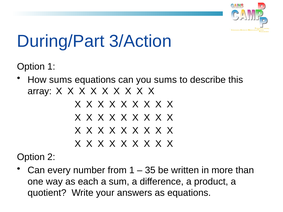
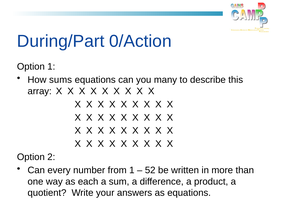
3/Action: 3/Action -> 0/Action
you sums: sums -> many
35: 35 -> 52
